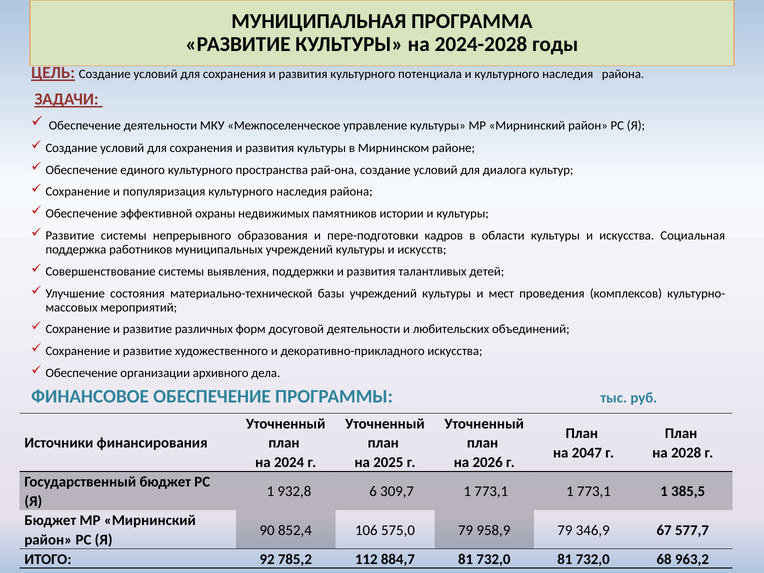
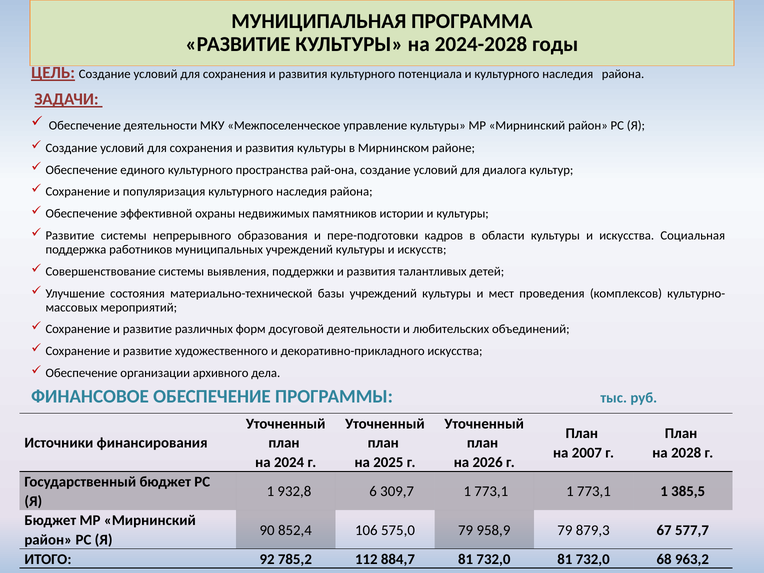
2047: 2047 -> 2007
346,9: 346,9 -> 879,3
